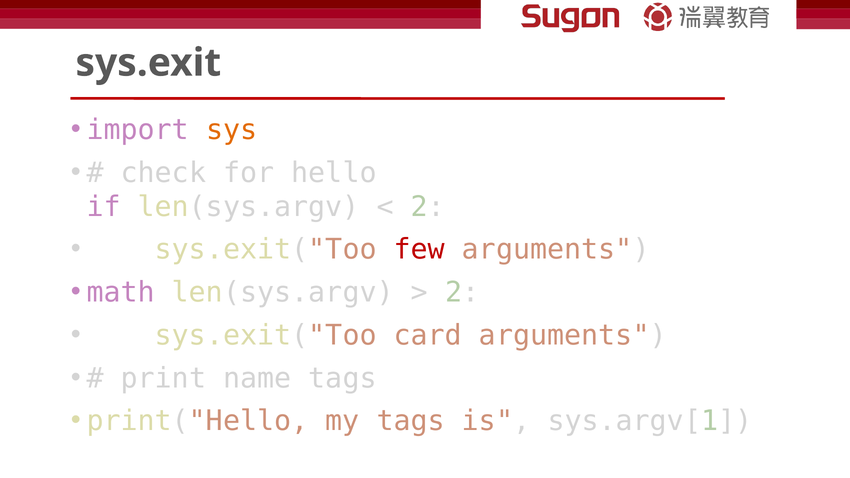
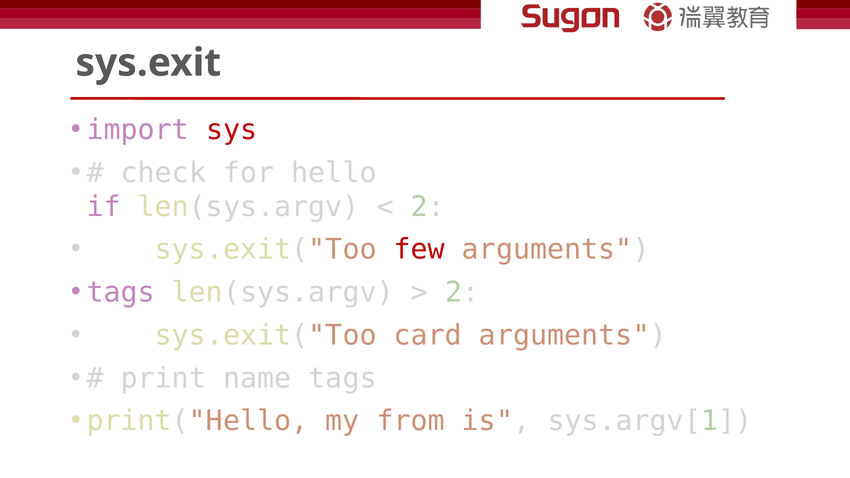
sys colour: orange -> red
math at (121, 293): math -> tags
my tags: tags -> from
